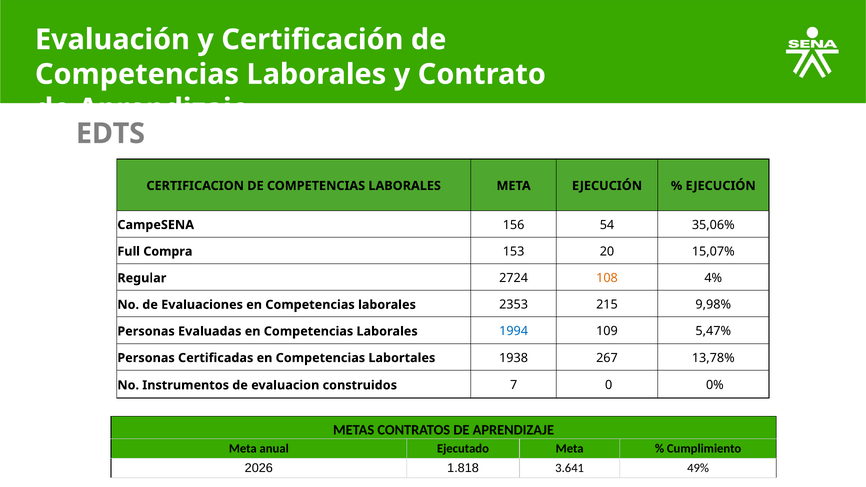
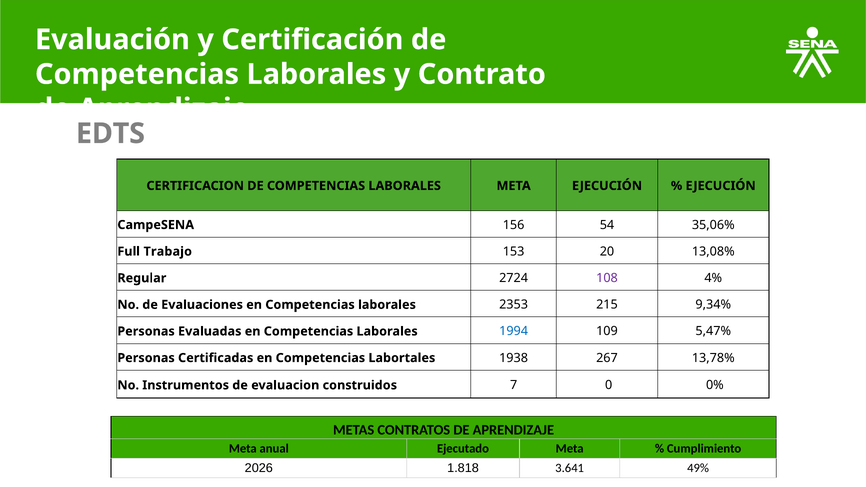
Compra: Compra -> Trabajo
15,07%: 15,07% -> 13,08%
108 colour: orange -> purple
9,98%: 9,98% -> 9,34%
